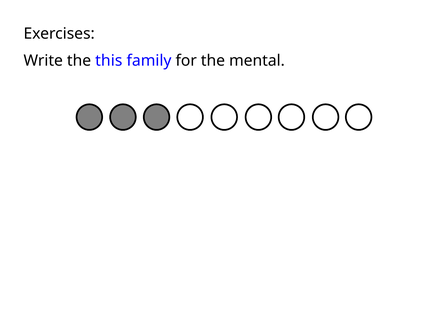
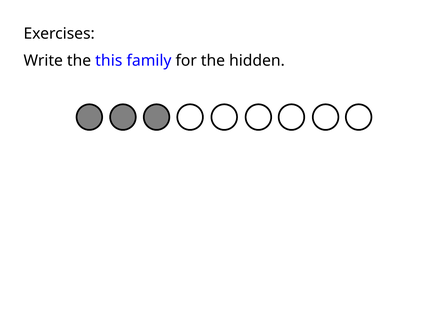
mental: mental -> hidden
